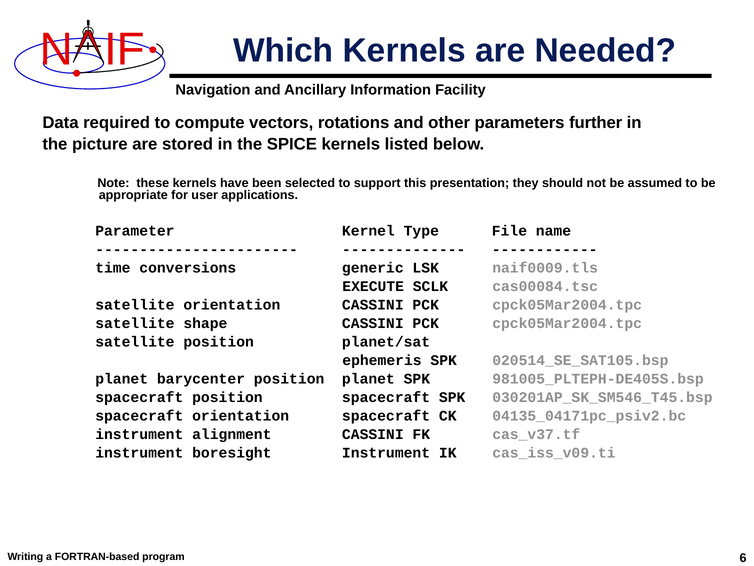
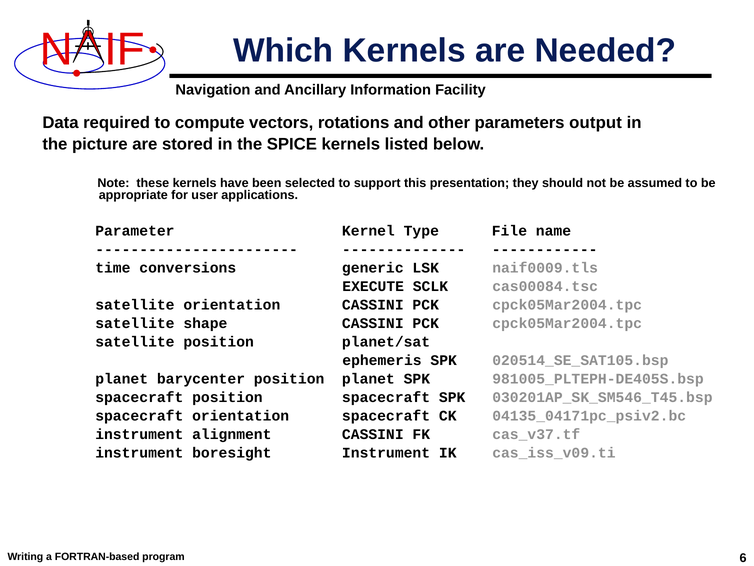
further: further -> output
